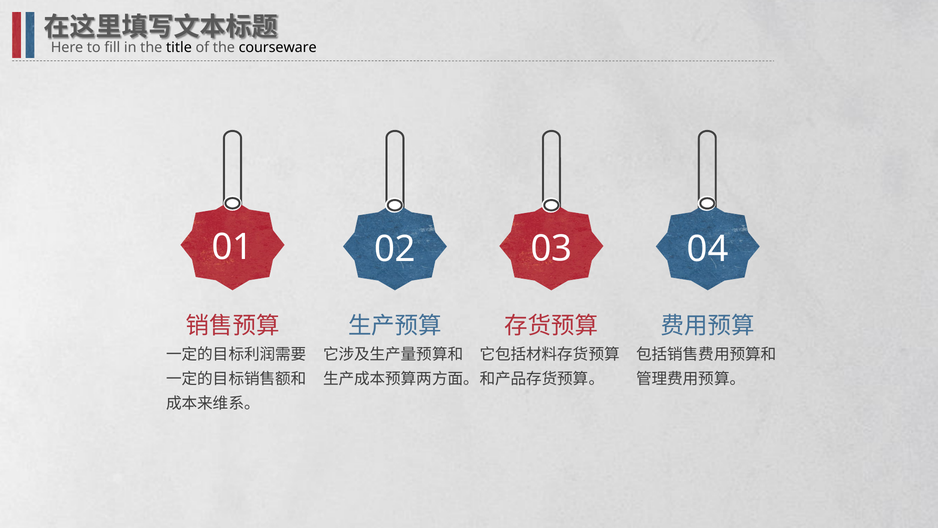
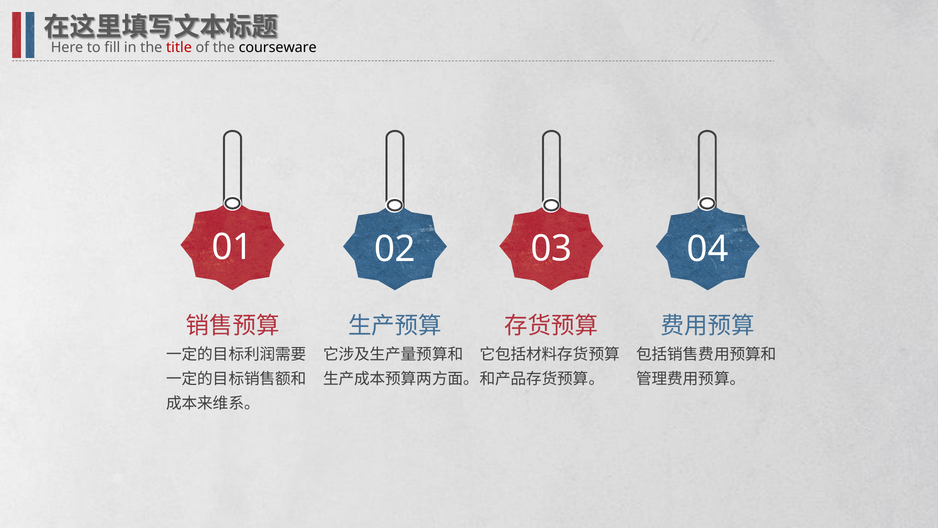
title colour: black -> red
